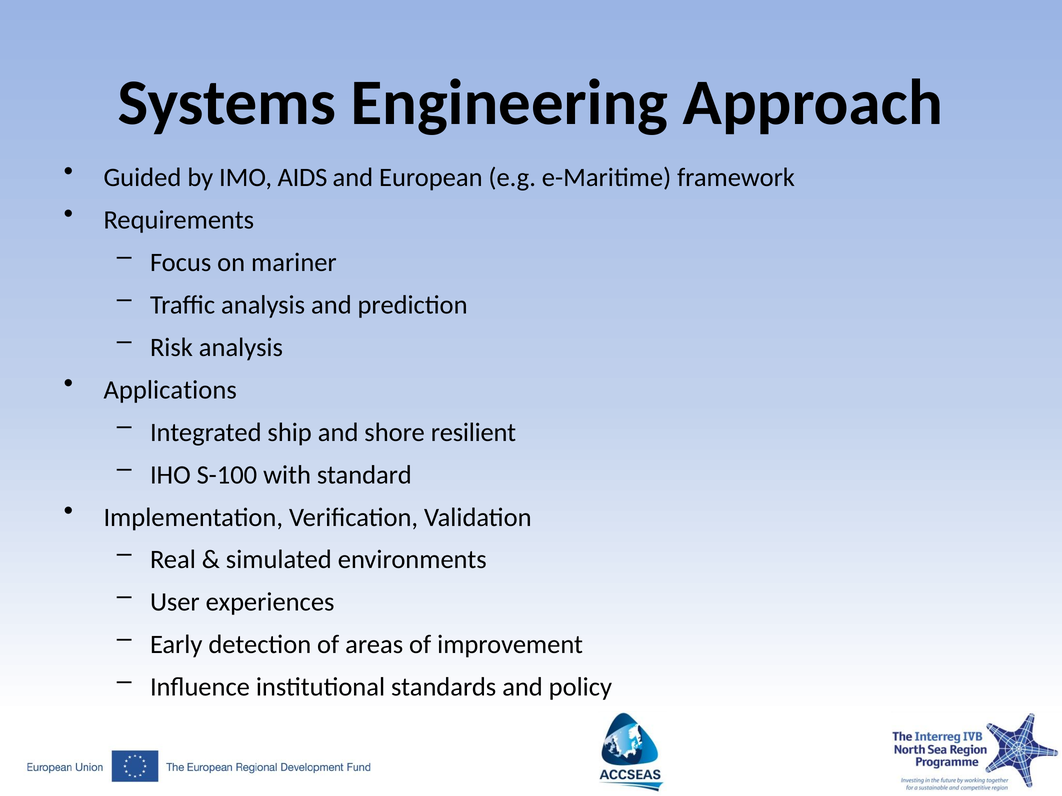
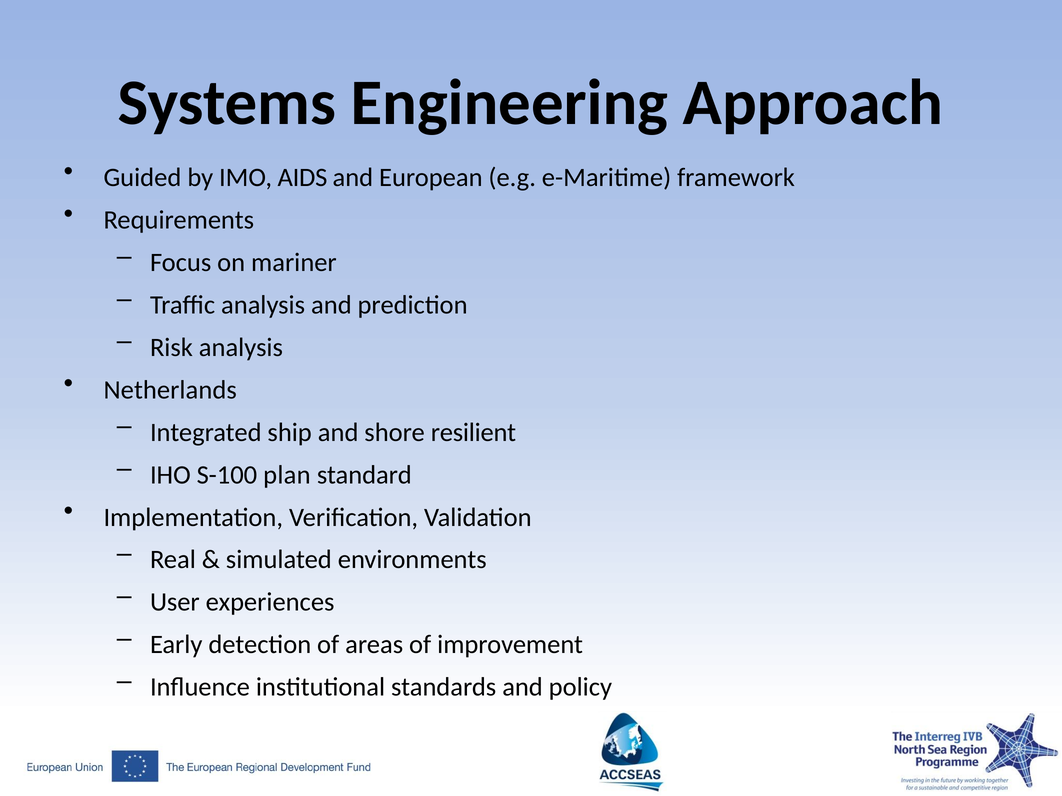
Applications: Applications -> Netherlands
with: with -> plan
